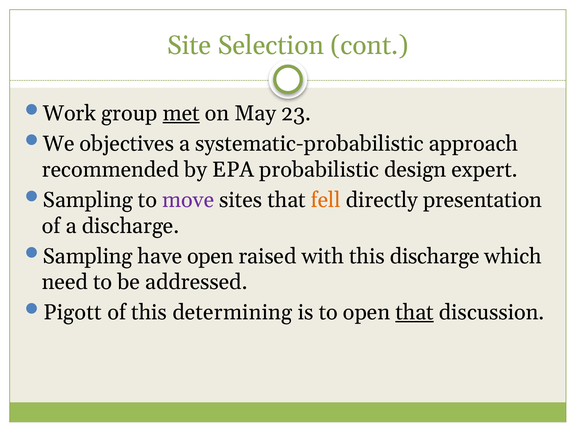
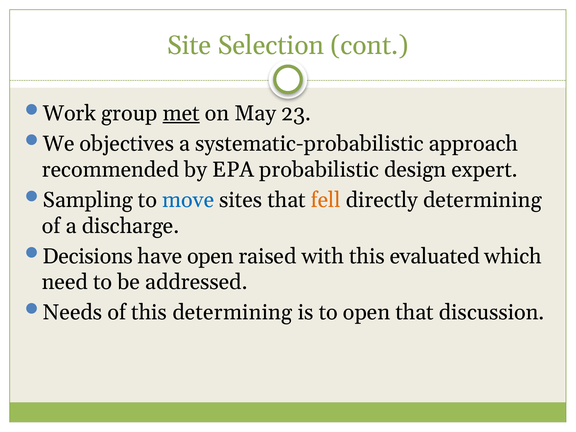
move colour: purple -> blue
directly presentation: presentation -> determining
Sampling at (88, 256): Sampling -> Decisions
this discharge: discharge -> evaluated
Pigott: Pigott -> Needs
that at (415, 312) underline: present -> none
